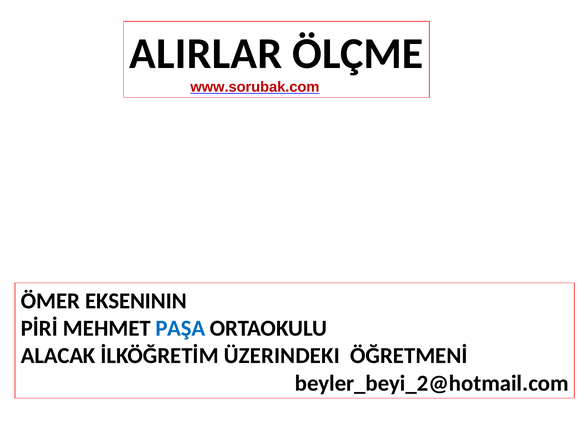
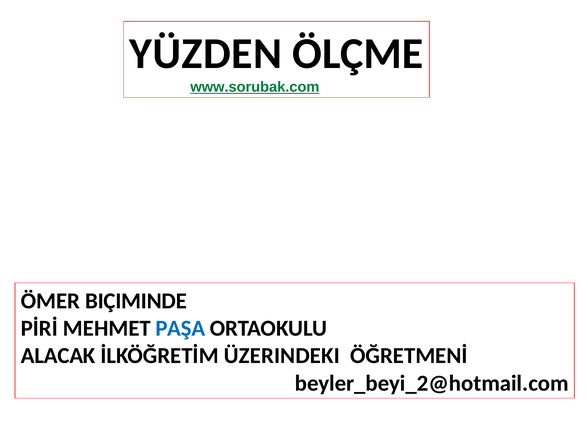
ALIRLAR: ALIRLAR -> YÜZDEN
www.sorubak.com colour: red -> green
EKSENININ: EKSENININ -> BIÇIMINDE
